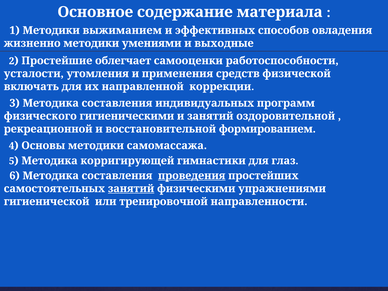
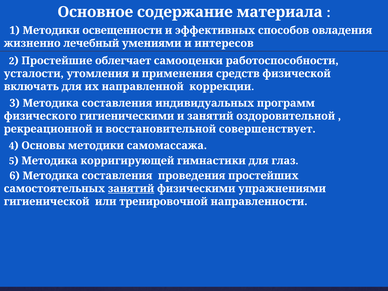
выжиманием: выжиманием -> освещенности
жизненно методики: методики -> лечебный
выходные: выходные -> интересов
формированием: формированием -> совершенствует
проведения underline: present -> none
